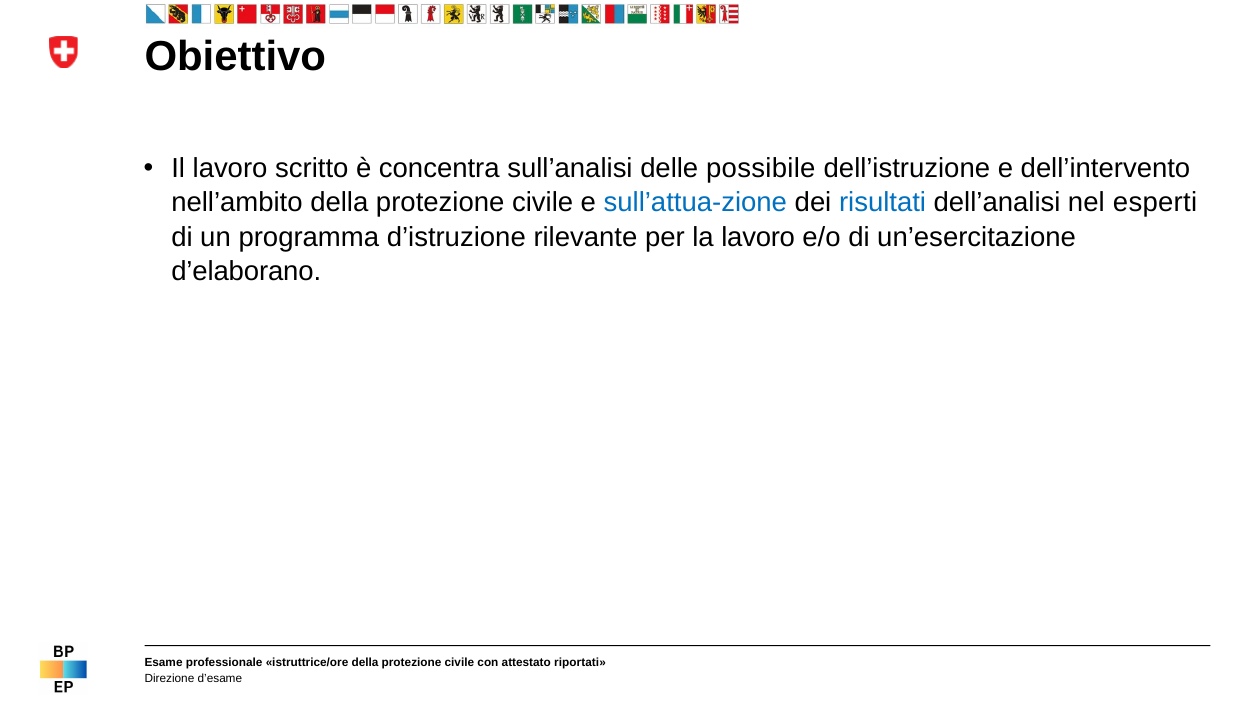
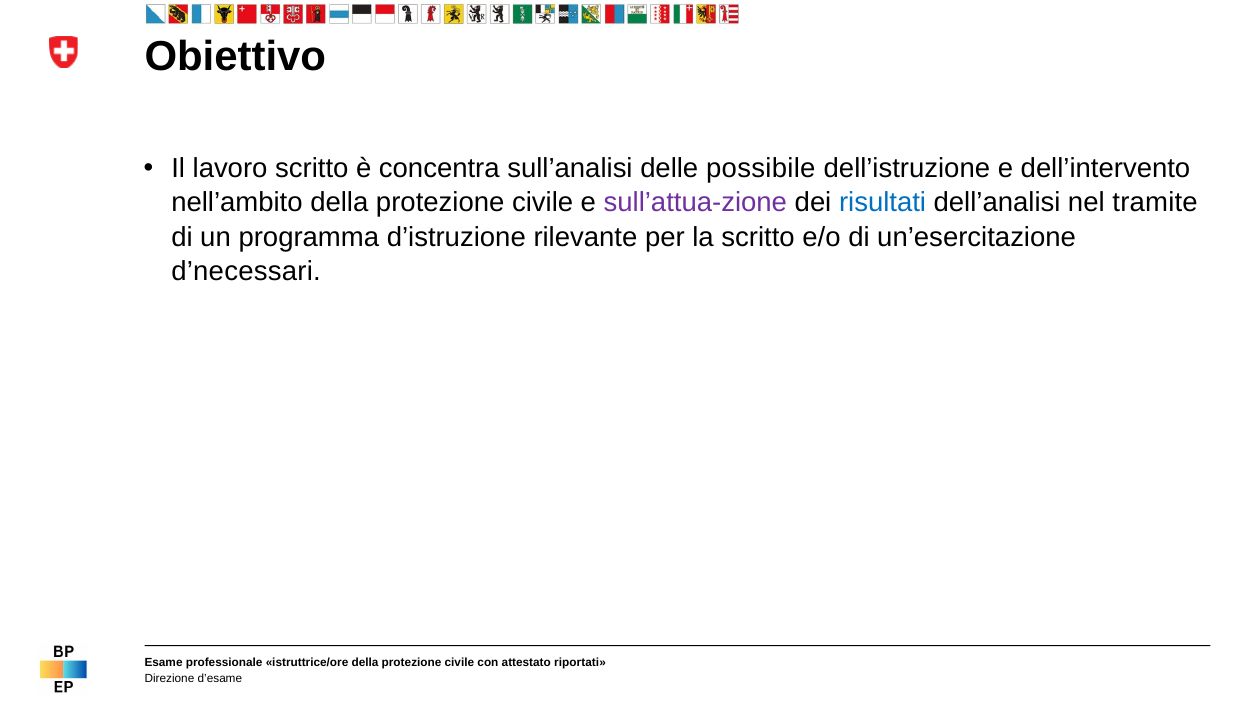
sull’attua-zione colour: blue -> purple
esperti: esperti -> tramite
la lavoro: lavoro -> scritto
d’elaborano: d’elaborano -> d’necessari
